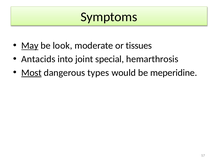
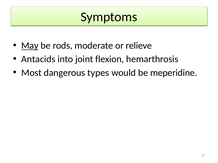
look: look -> rods
tissues: tissues -> relieve
special: special -> flexion
Most underline: present -> none
